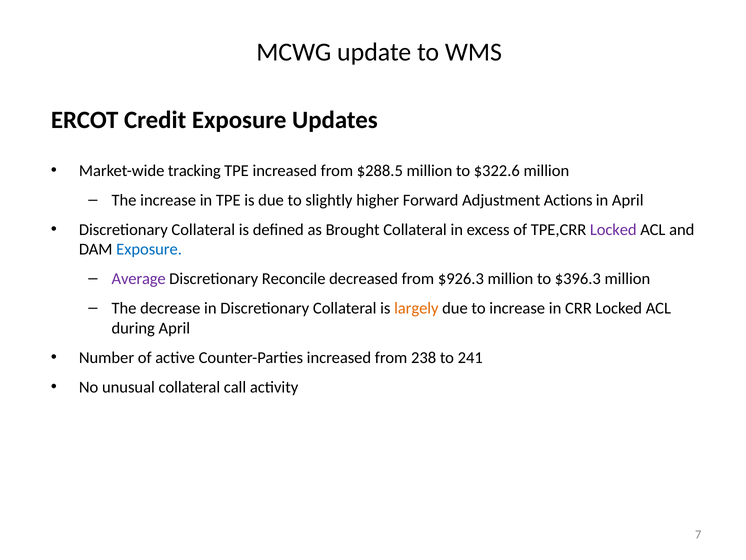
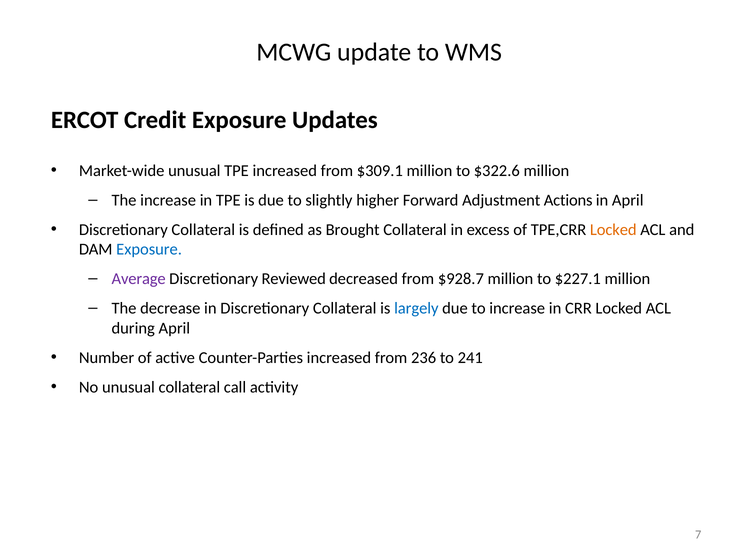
Market-wide tracking: tracking -> unusual
$288.5: $288.5 -> $309.1
Locked at (613, 229) colour: purple -> orange
Reconcile: Reconcile -> Reviewed
$926.3: $926.3 -> $928.7
$396.3: $396.3 -> $227.1
largely colour: orange -> blue
238: 238 -> 236
